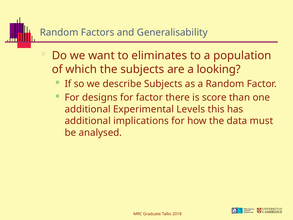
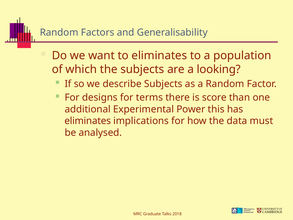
for factor: factor -> terms
Levels: Levels -> Power
additional at (88, 121): additional -> eliminates
